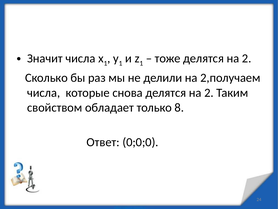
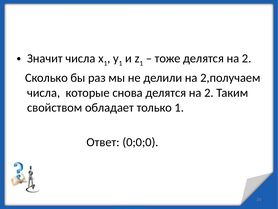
только 8: 8 -> 1
